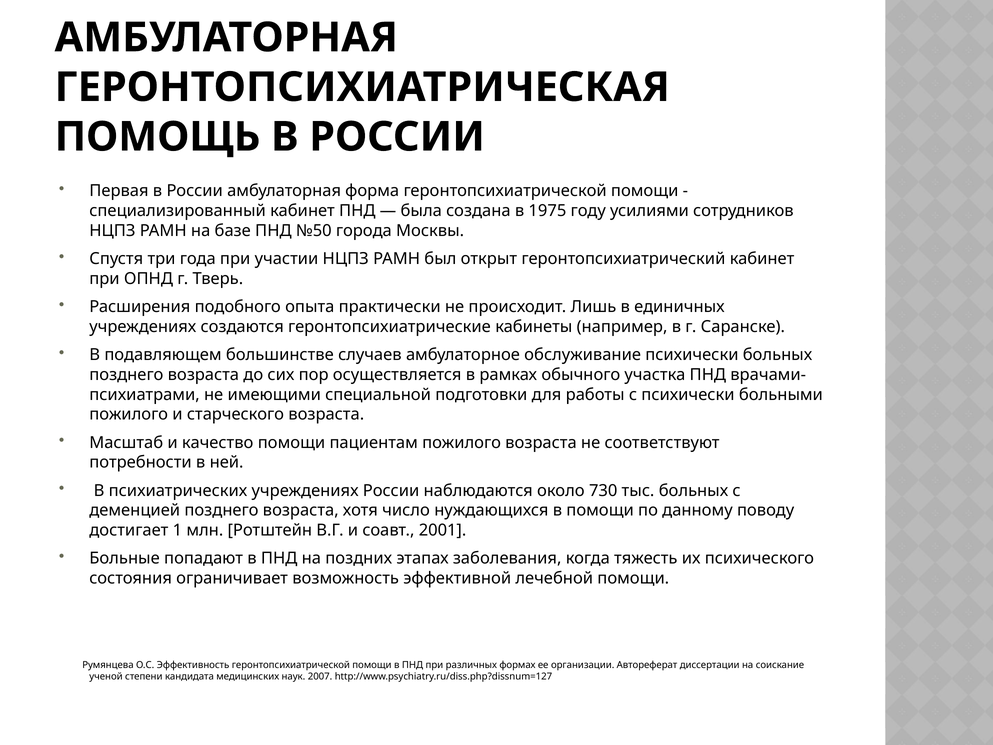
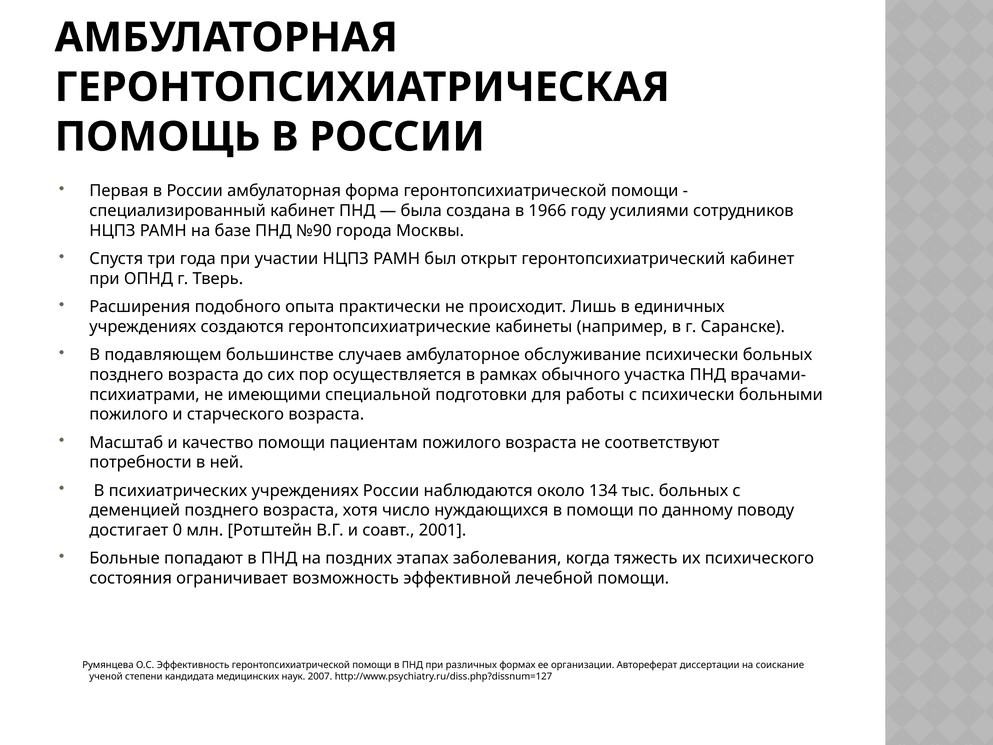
1975: 1975 -> 1966
№50: №50 -> №90
730: 730 -> 134
1: 1 -> 0
